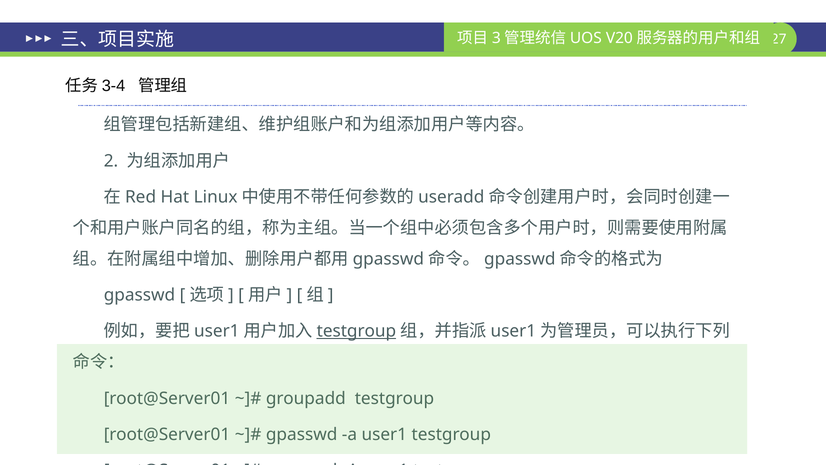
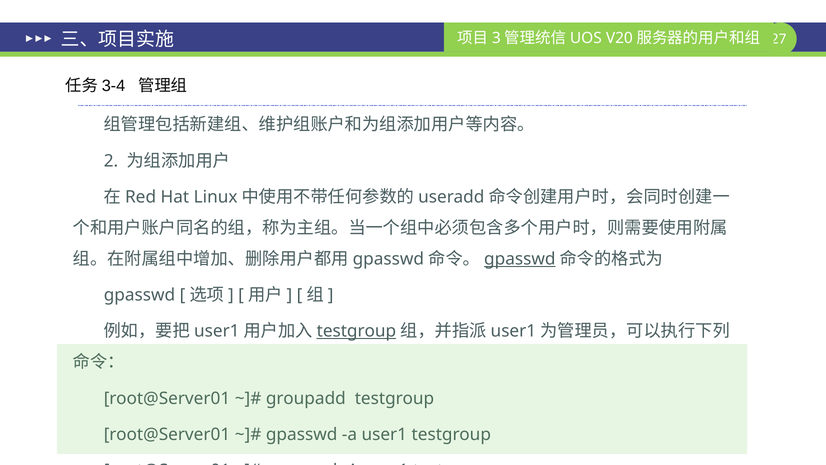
gpasswd at (520, 259) underline: none -> present
